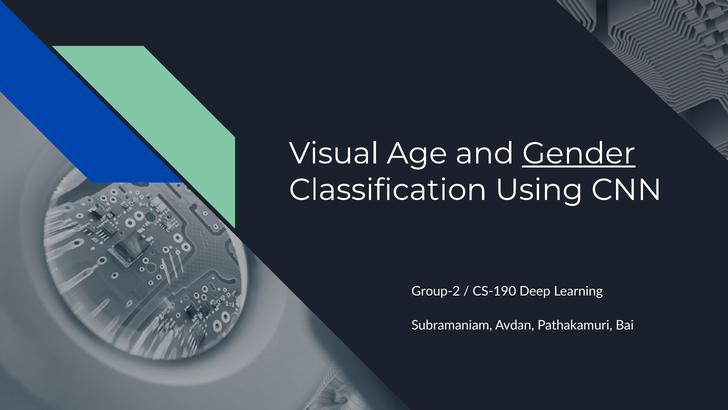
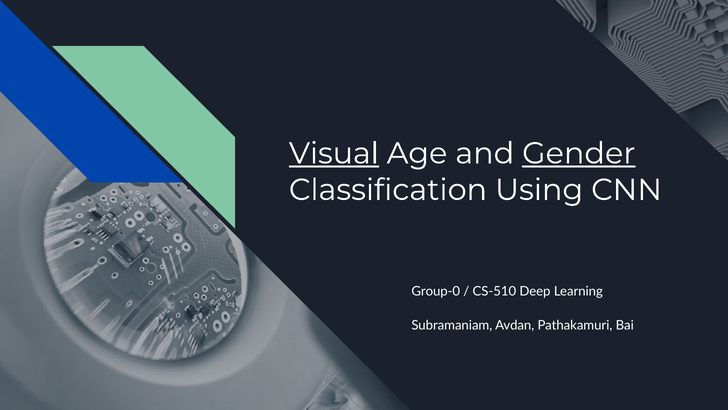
Visual underline: none -> present
Group-2: Group-2 -> Group-0
CS-190: CS-190 -> CS-510
